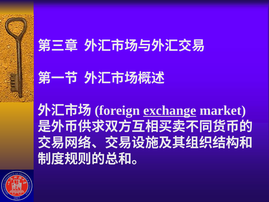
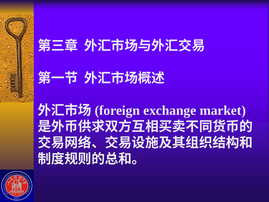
exchange underline: present -> none
